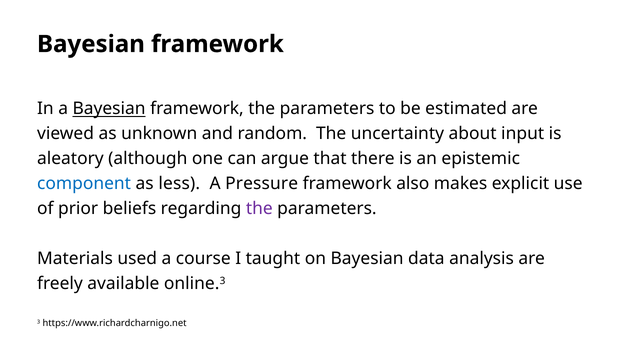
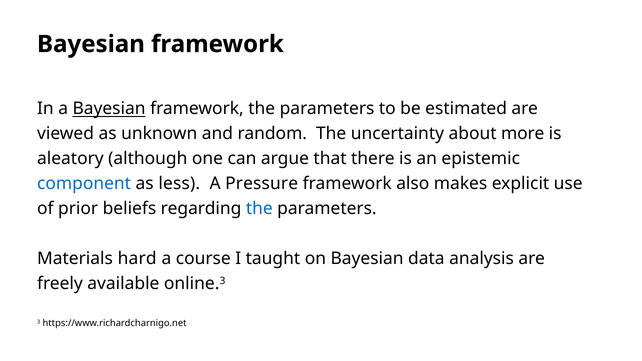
input: input -> more
the at (259, 209) colour: purple -> blue
used: used -> hard
